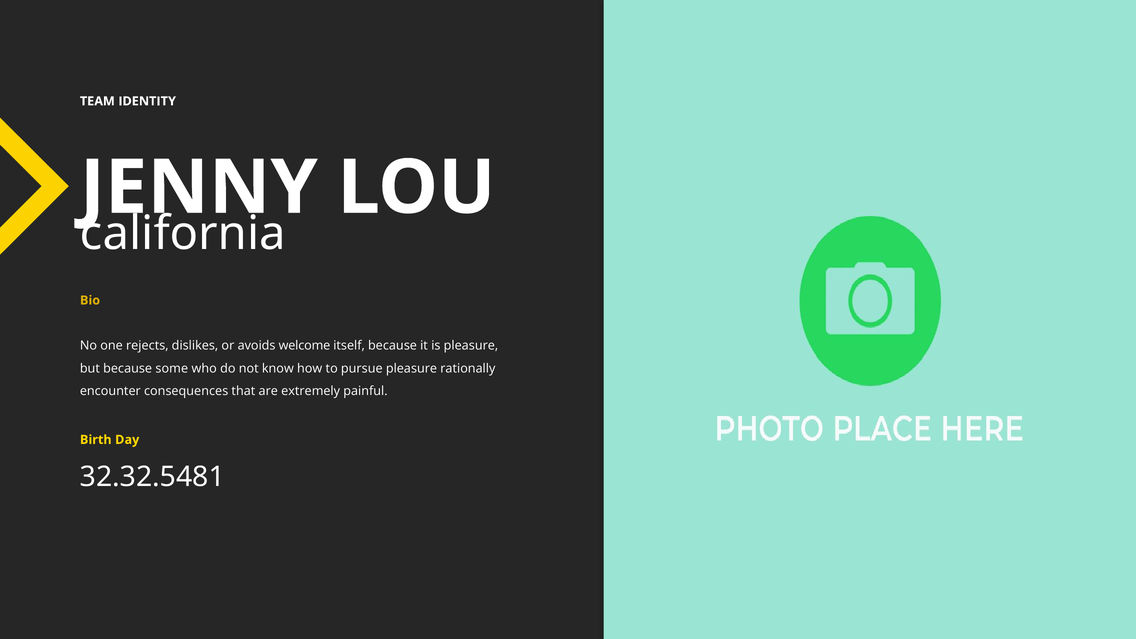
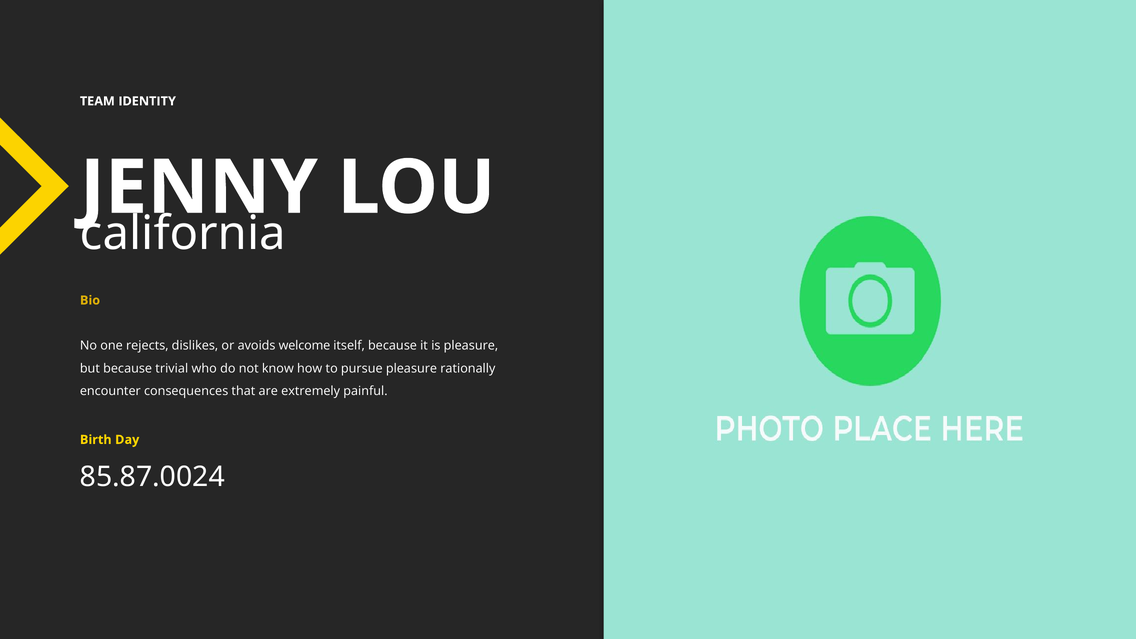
some: some -> trivial
32.32.5481: 32.32.5481 -> 85.87.0024
